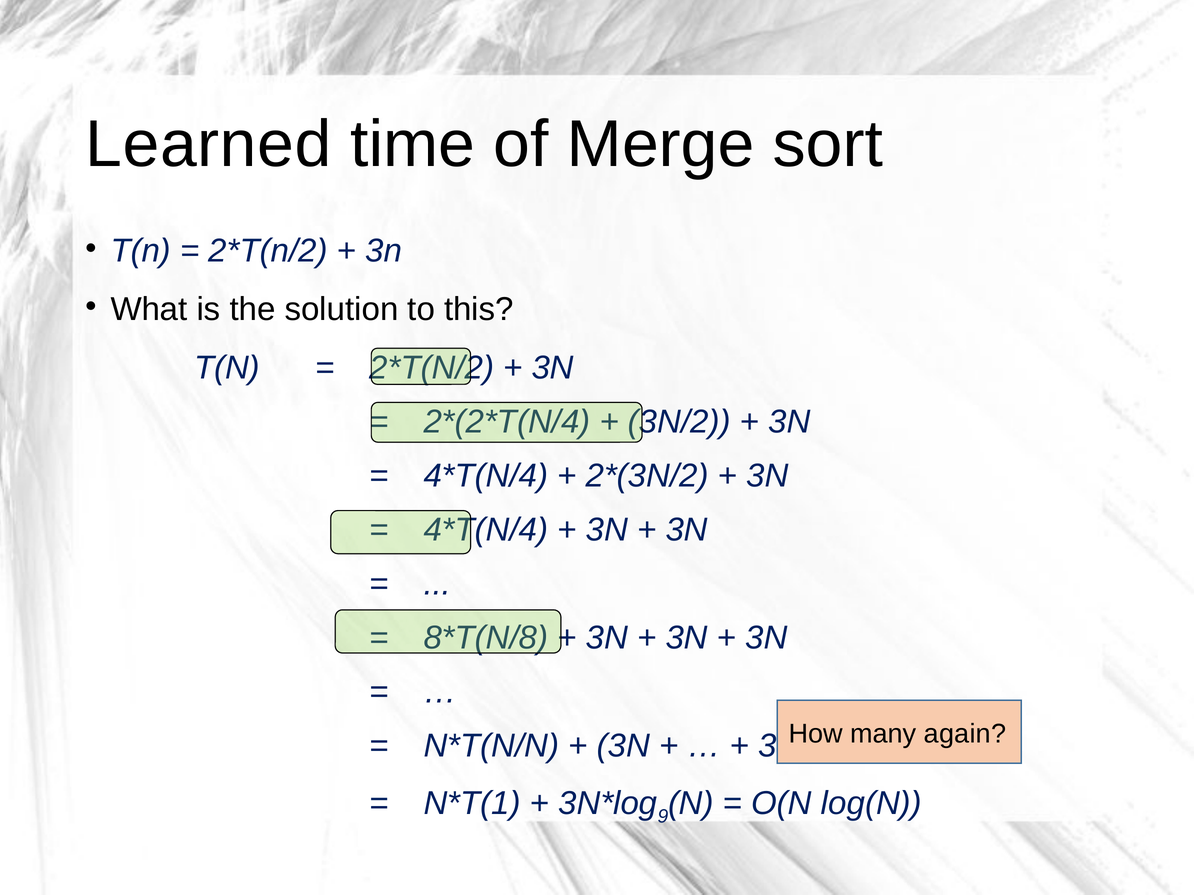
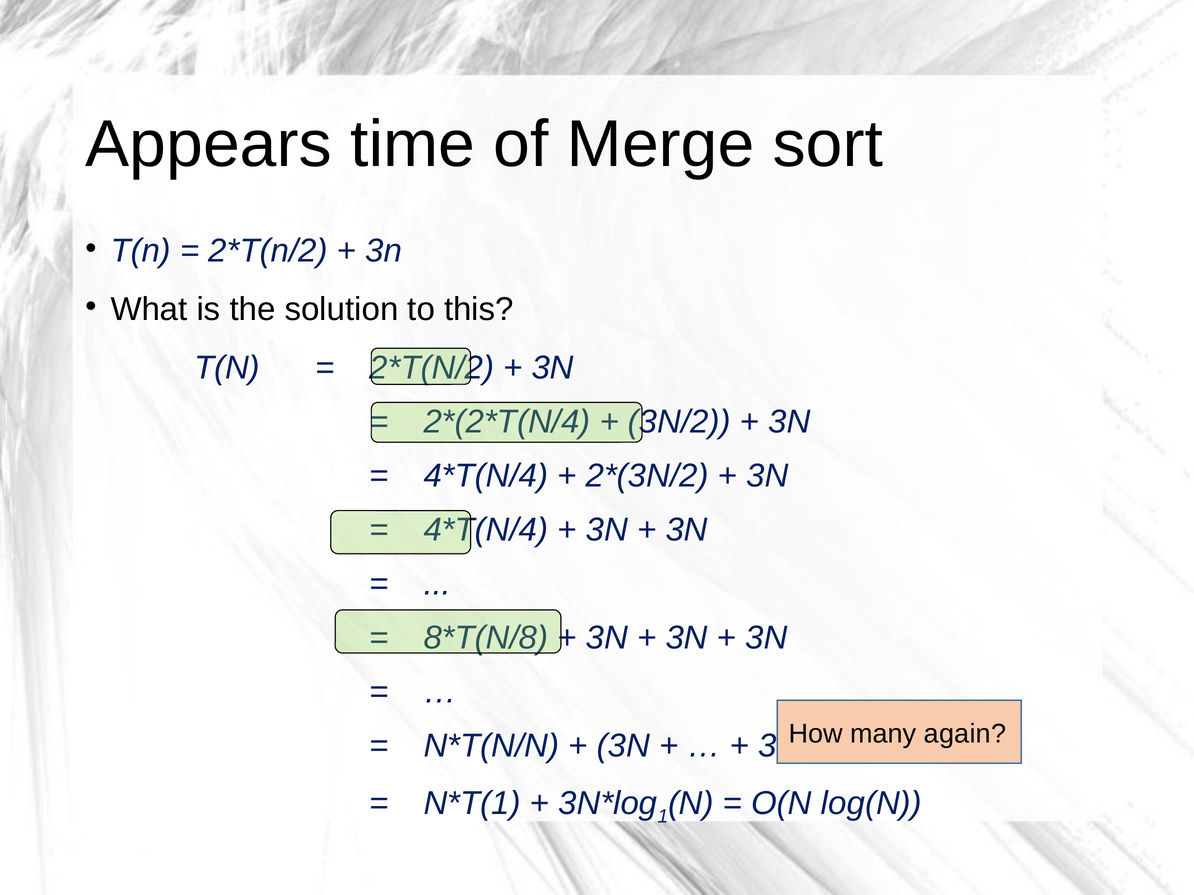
Learned: Learned -> Appears
9: 9 -> 1
